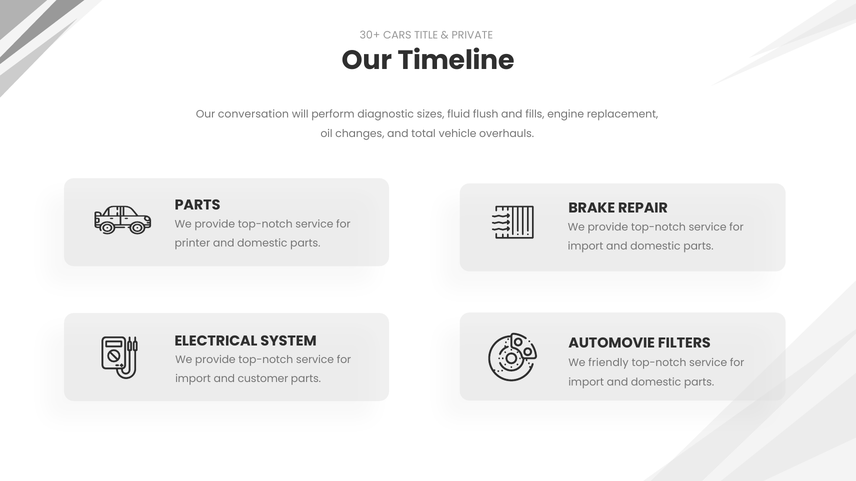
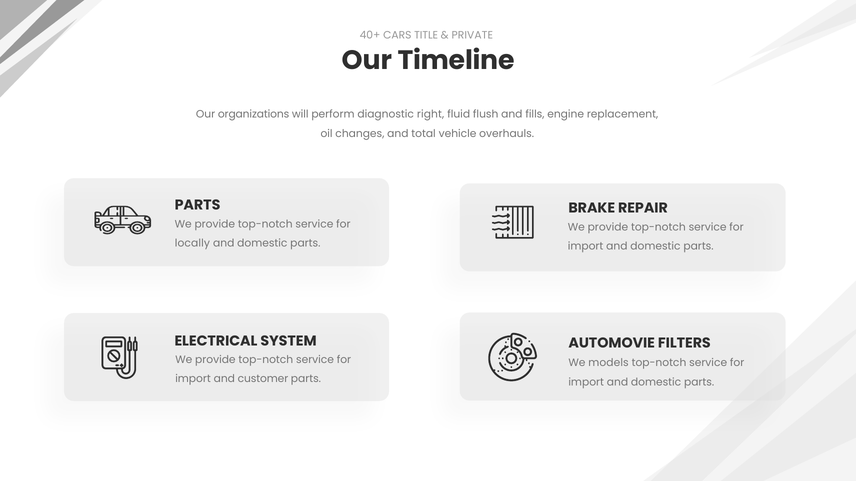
30+: 30+ -> 40+
conversation: conversation -> organizations
sizes: sizes -> right
printer: printer -> locally
friendly: friendly -> models
